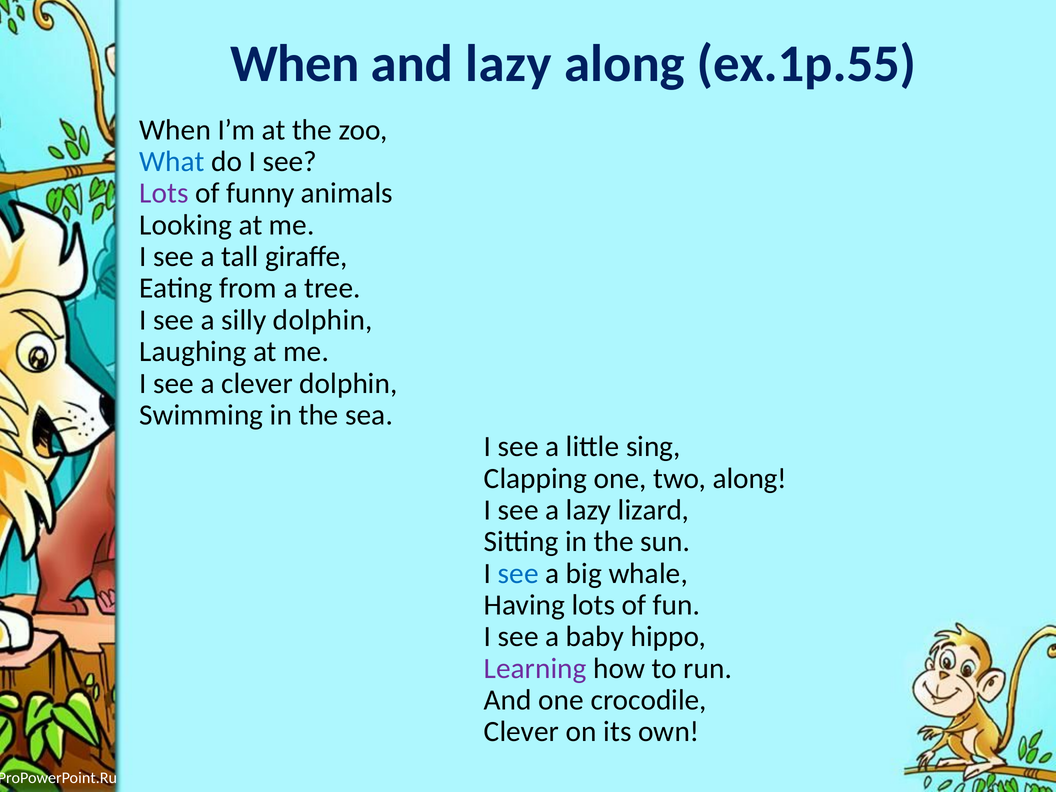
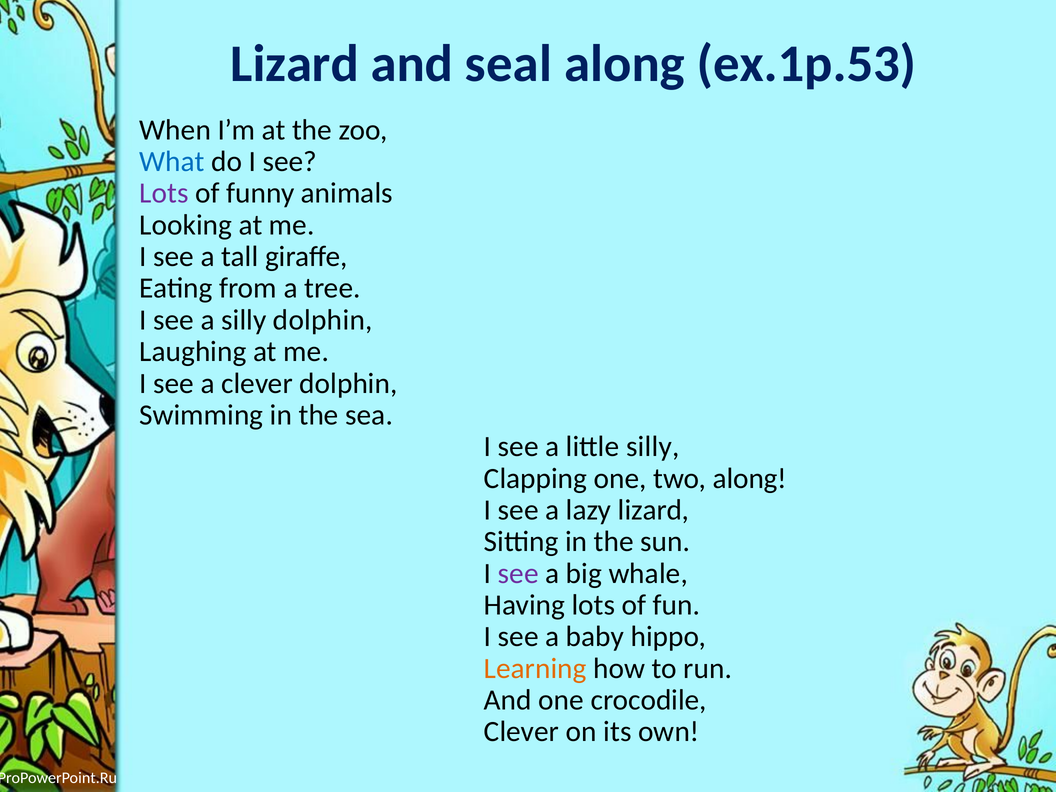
When at (295, 64): When -> Lizard
and lazy: lazy -> seal
ex.1p.55: ex.1p.55 -> ex.1p.53
little sing: sing -> silly
see at (518, 573) colour: blue -> purple
Learning colour: purple -> orange
